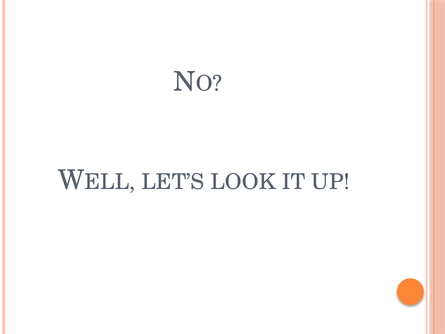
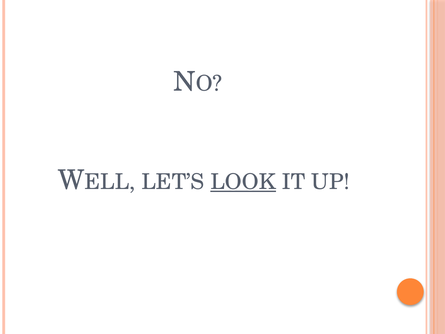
LOOK underline: none -> present
